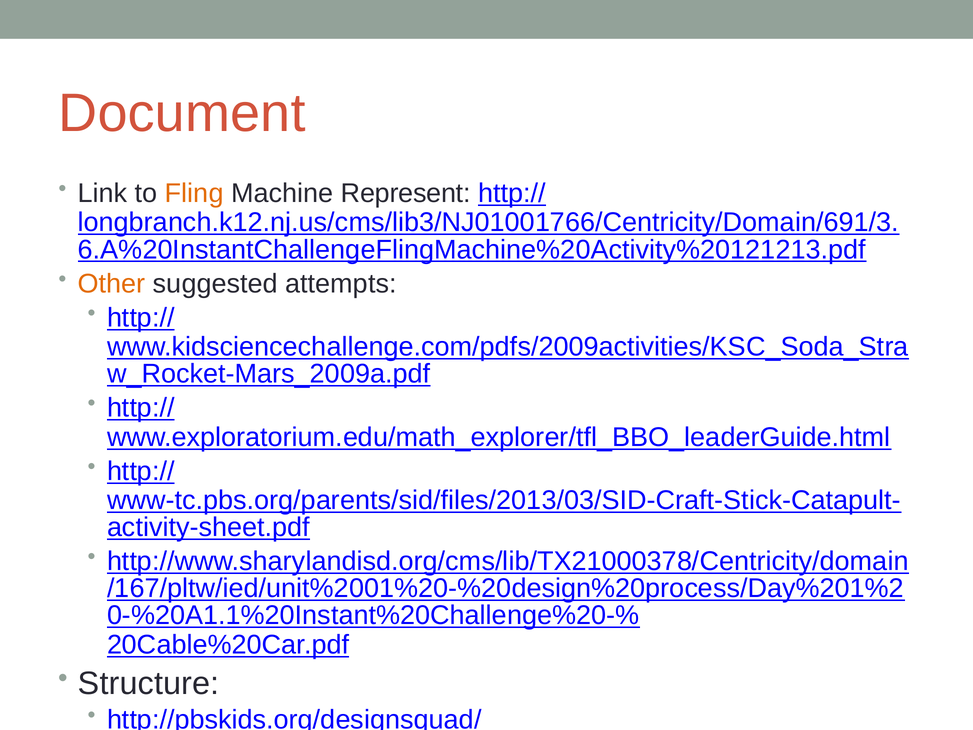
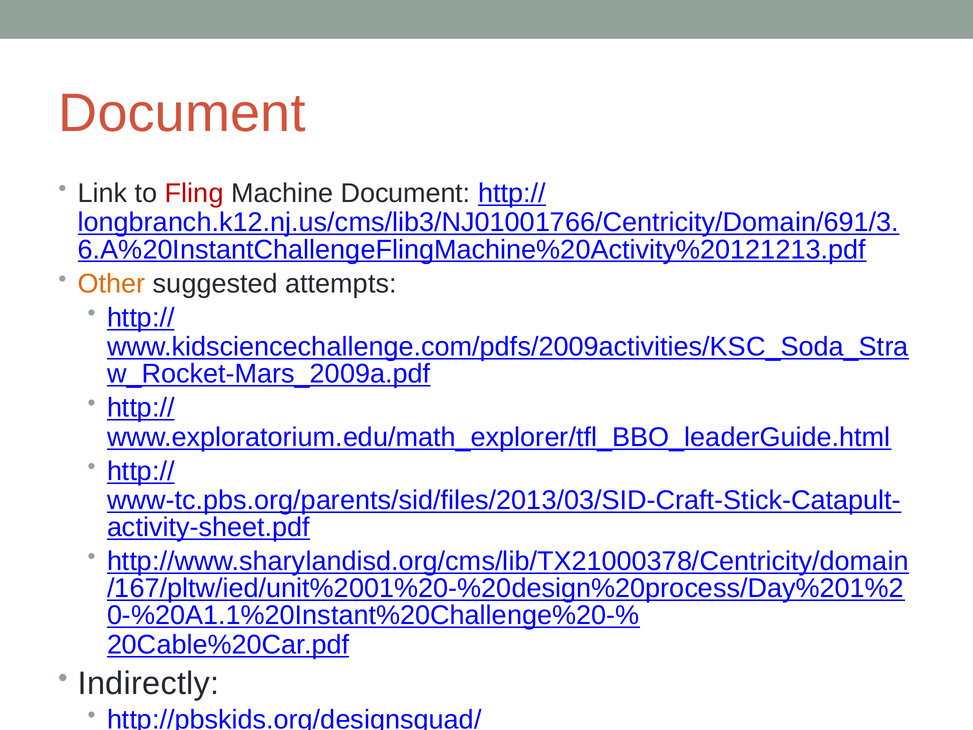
Fling colour: orange -> red
Machine Represent: Represent -> Document
Structure: Structure -> Indirectly
